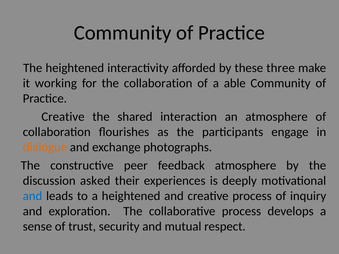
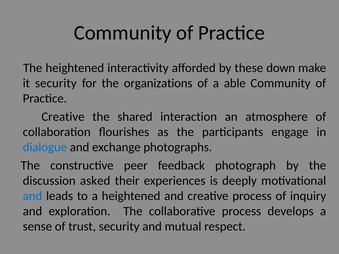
three: three -> down
it working: working -> security
the collaboration: collaboration -> organizations
dialogue colour: orange -> blue
feedback atmosphere: atmosphere -> photograph
